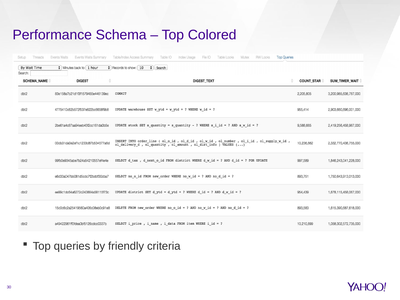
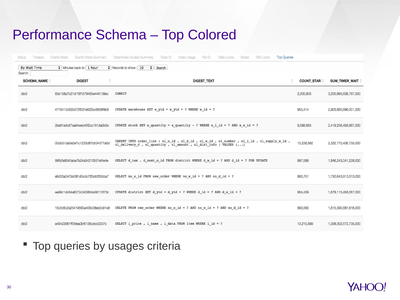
friendly: friendly -> usages
